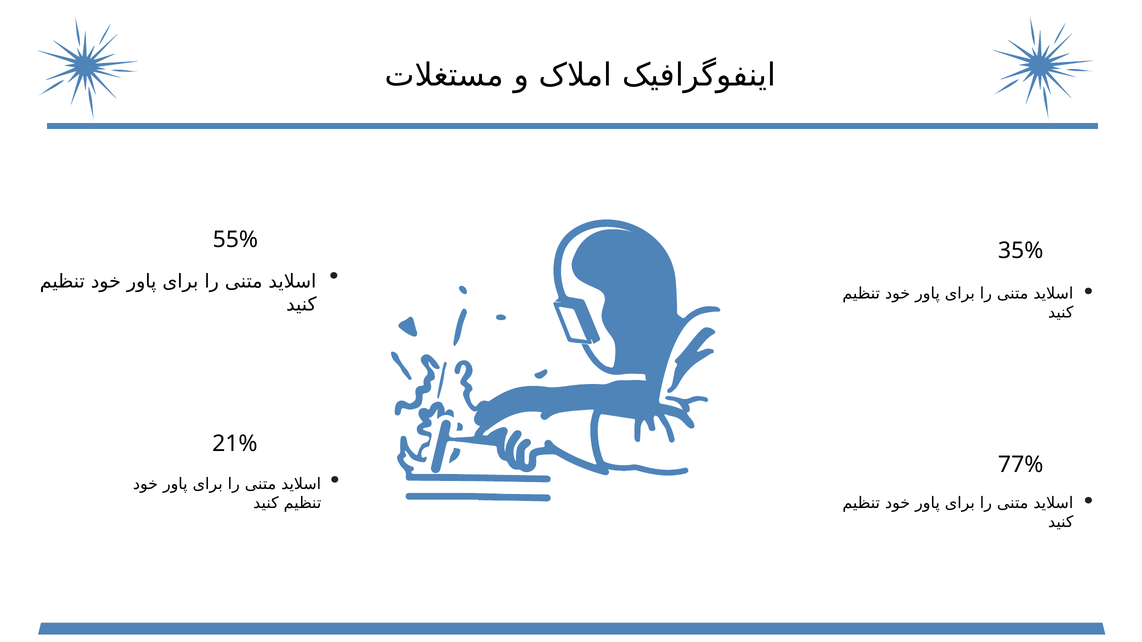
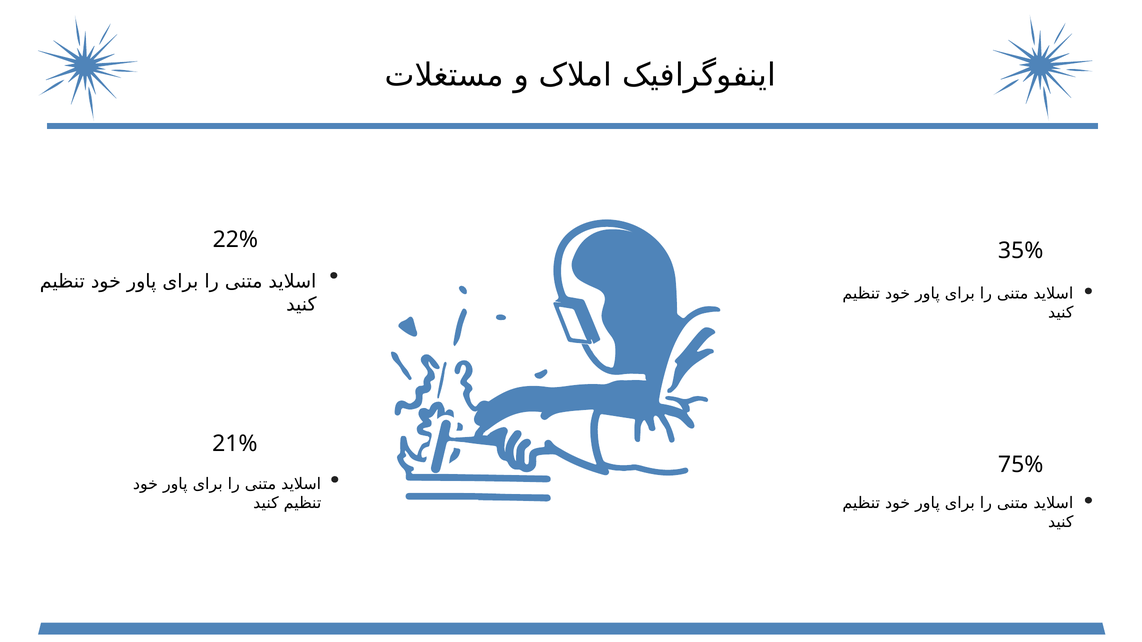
55%: 55% -> 22%
77%: 77% -> 75%
